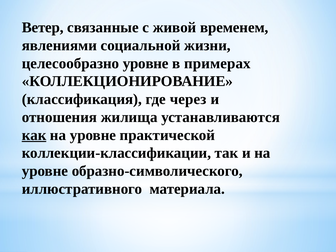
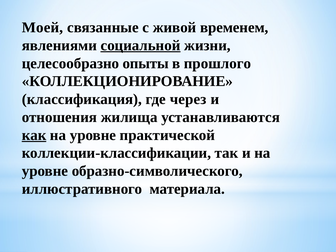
Ветер: Ветер -> Моей
социальной underline: none -> present
целесообразно уровне: уровне -> опыты
примерах: примерах -> прошлого
